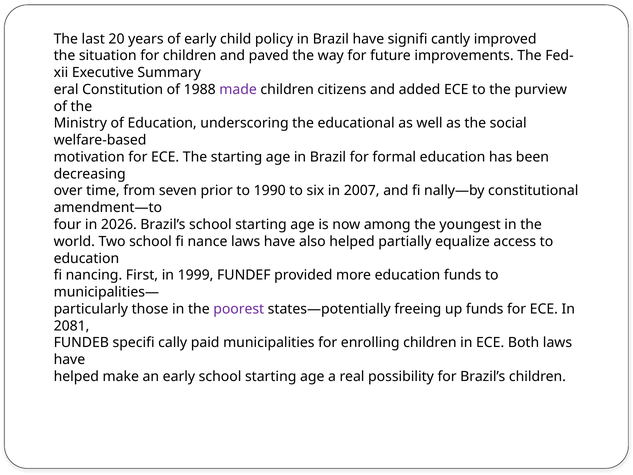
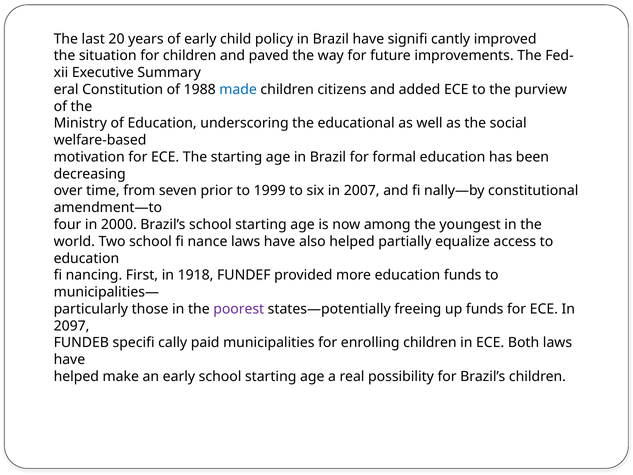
made colour: purple -> blue
1990: 1990 -> 1999
2026: 2026 -> 2000
1999: 1999 -> 1918
2081: 2081 -> 2097
